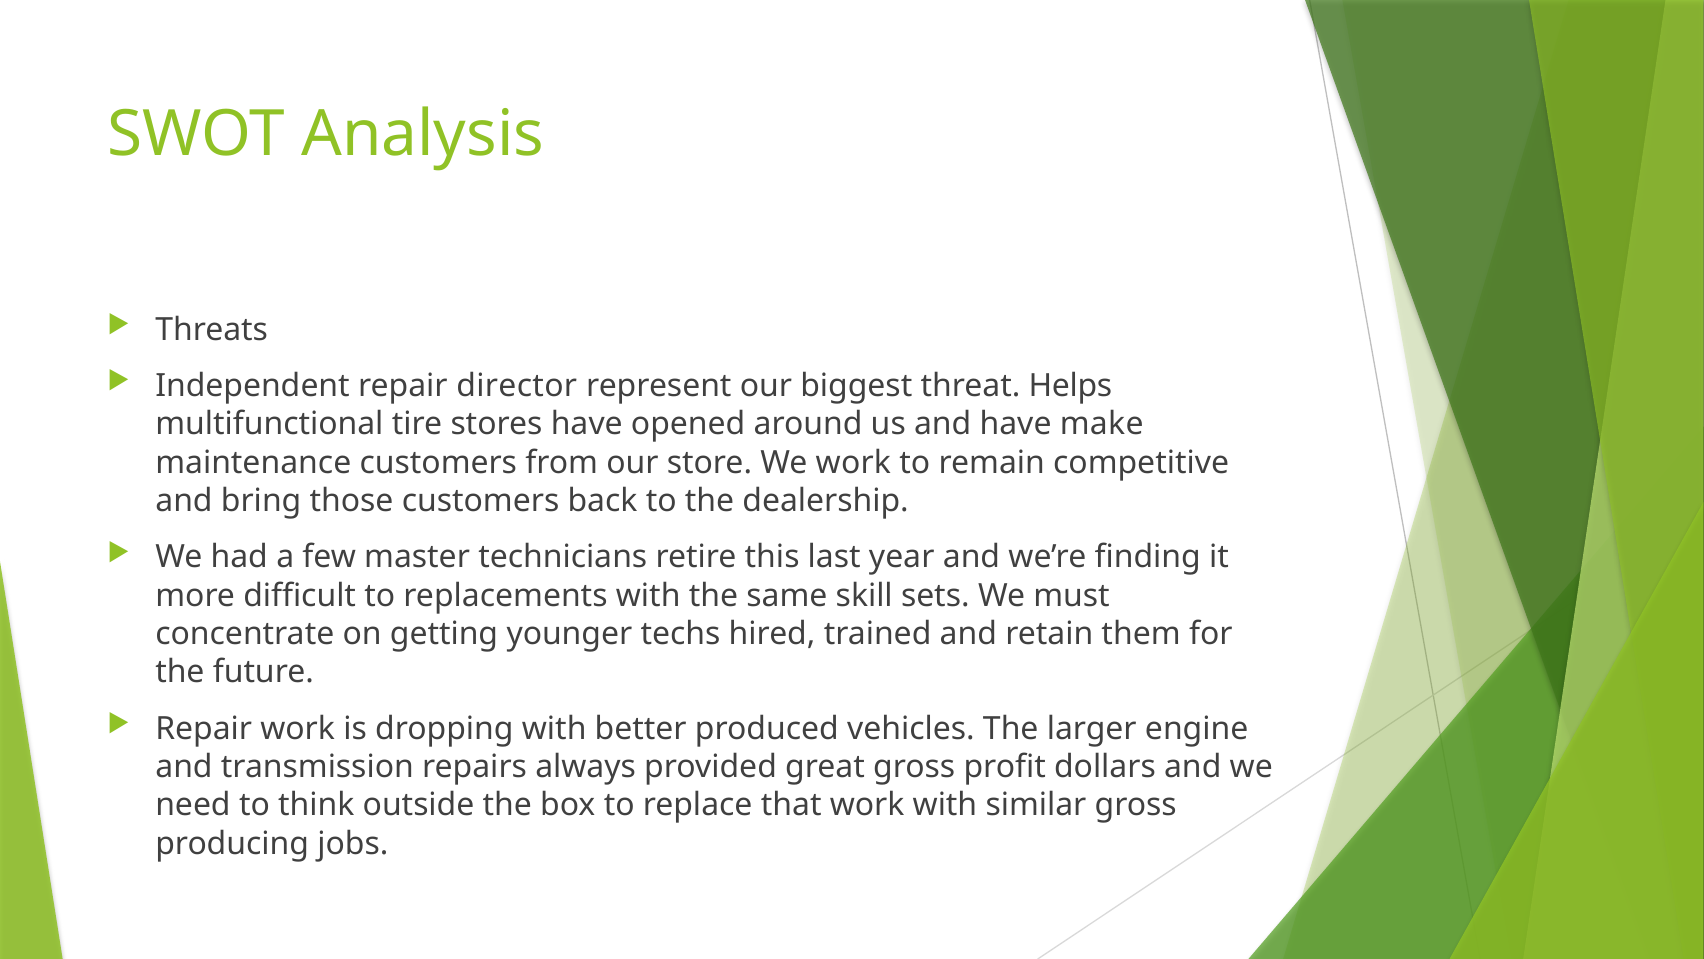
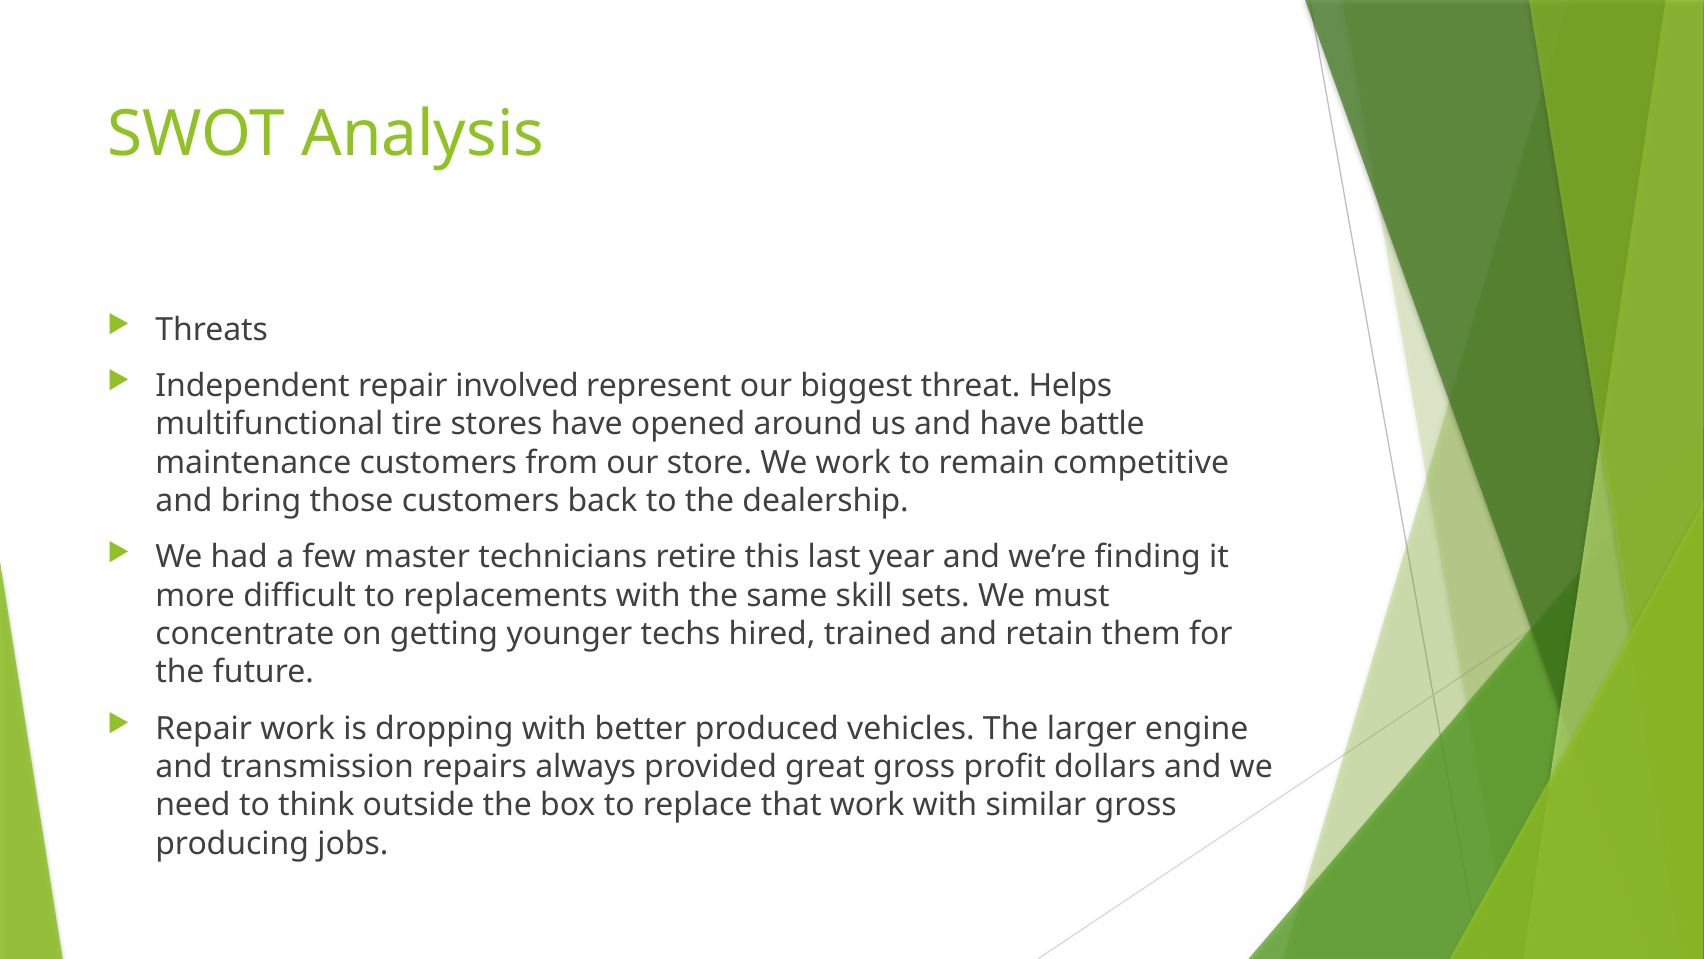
director: director -> involved
make: make -> battle
